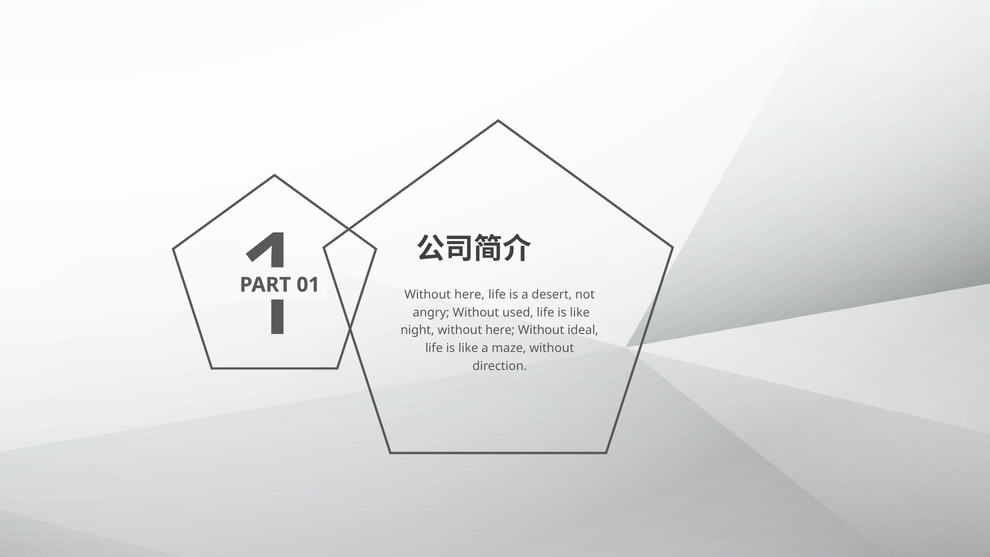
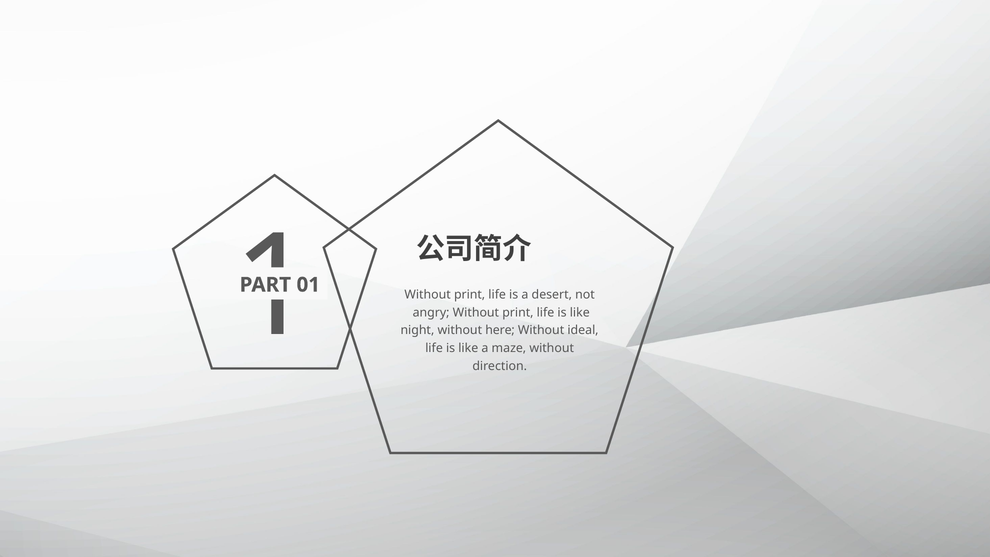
here at (470, 295): here -> print
angry Without used: used -> print
